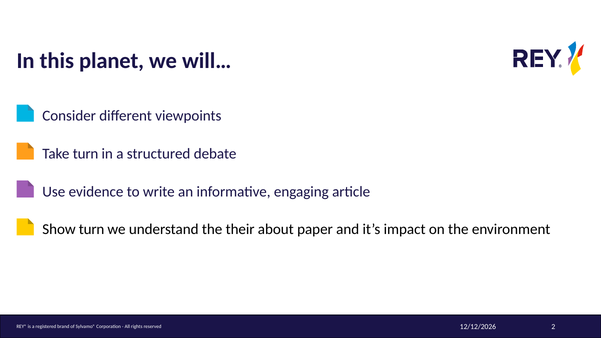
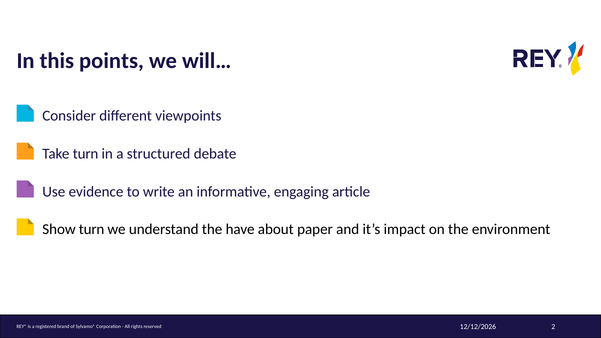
planet: planet -> points
their: their -> have
